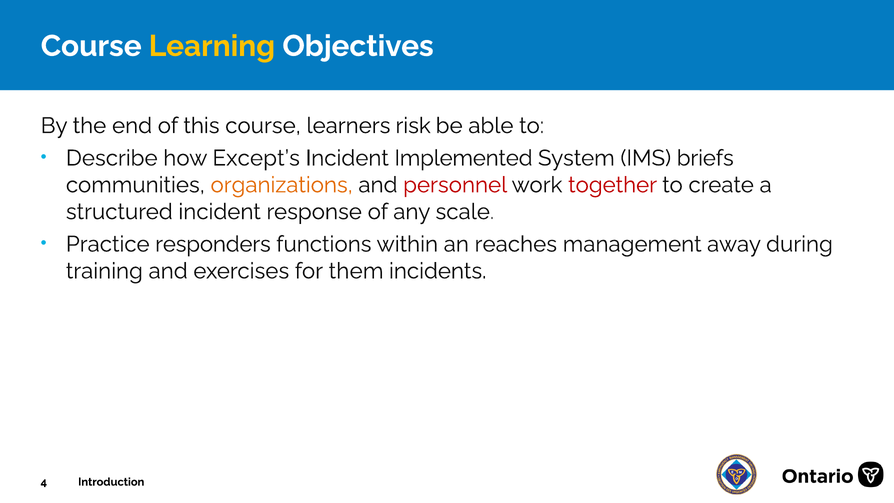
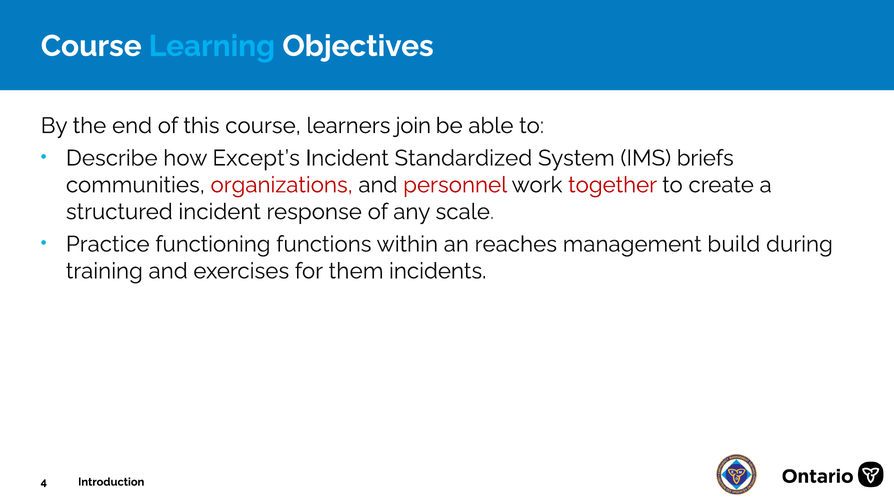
Learning colour: yellow -> light blue
risk: risk -> join
Implemented: Implemented -> Standardized
organizations colour: orange -> red
responders: responders -> functioning
away: away -> build
